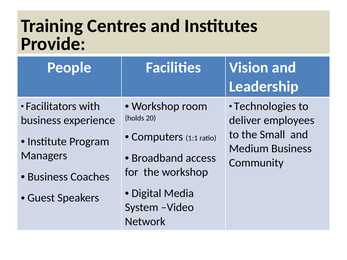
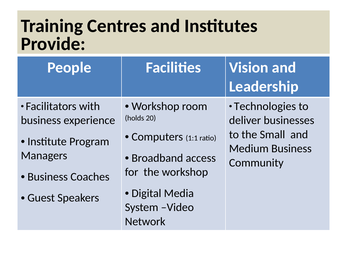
employees: employees -> businesses
